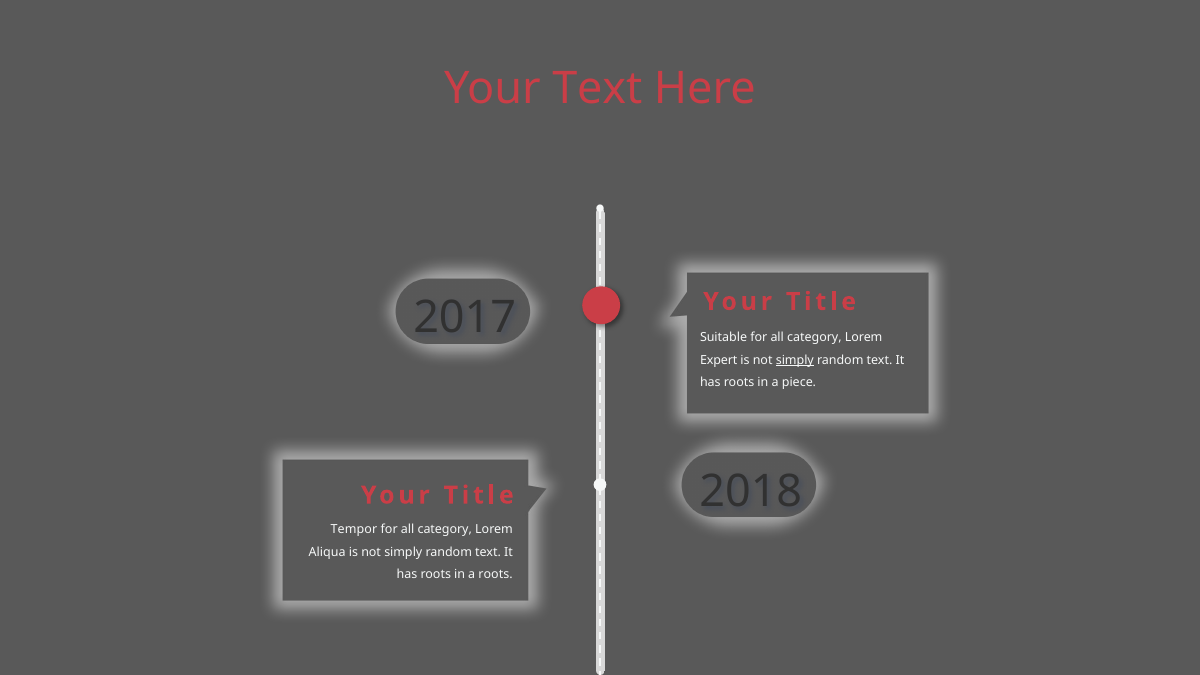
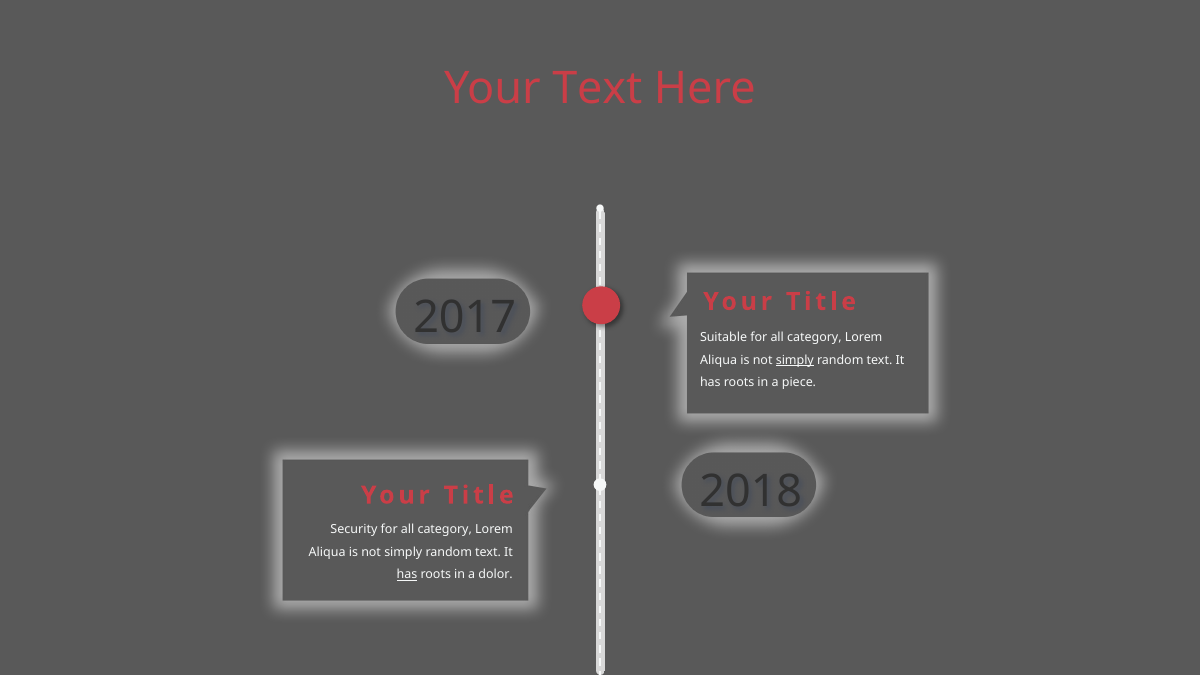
Expert at (719, 360): Expert -> Aliqua
Tempor: Tempor -> Security
has at (407, 575) underline: none -> present
a roots: roots -> dolor
